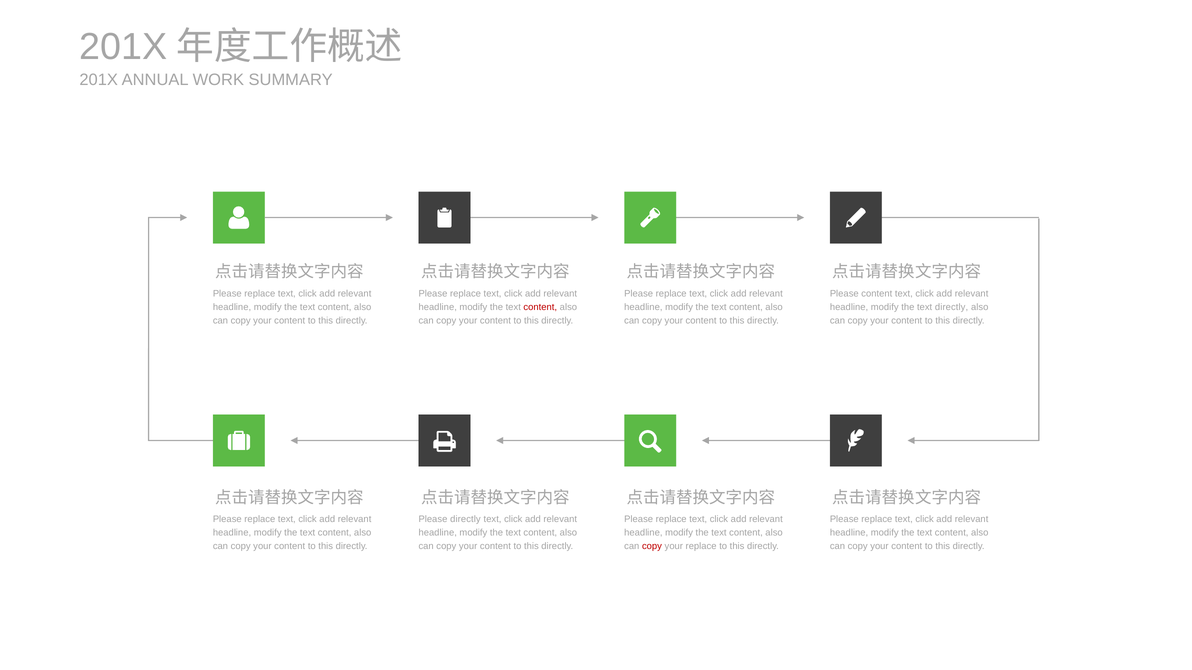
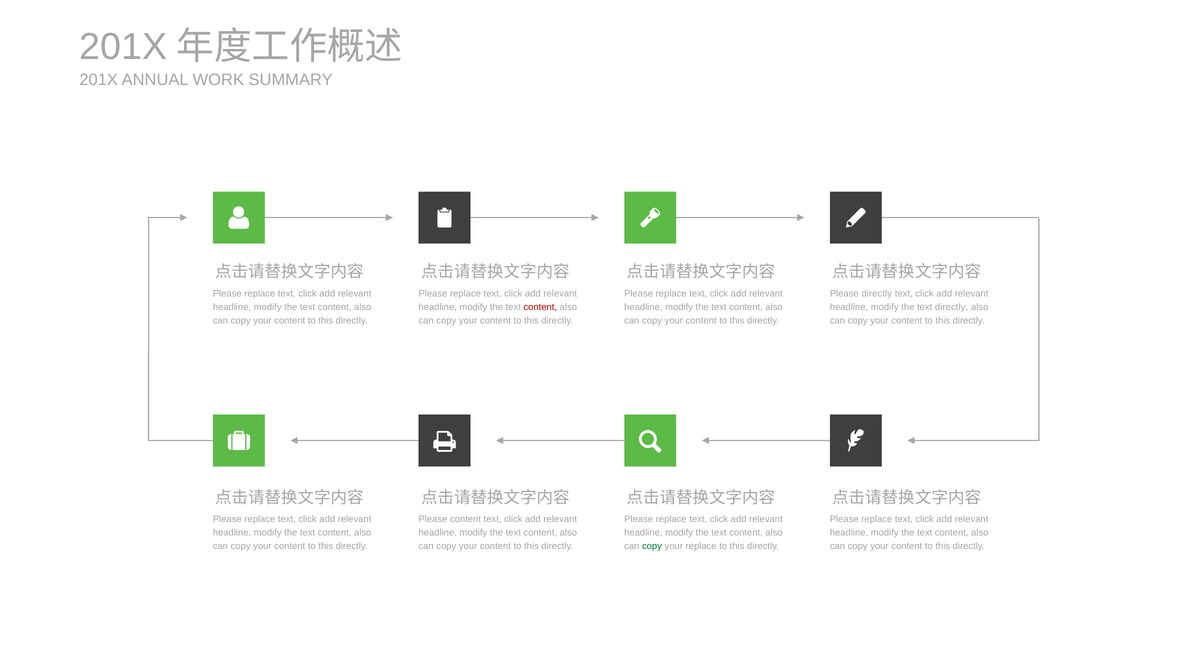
Please content: content -> directly
Please directly: directly -> content
copy at (652, 547) colour: red -> green
